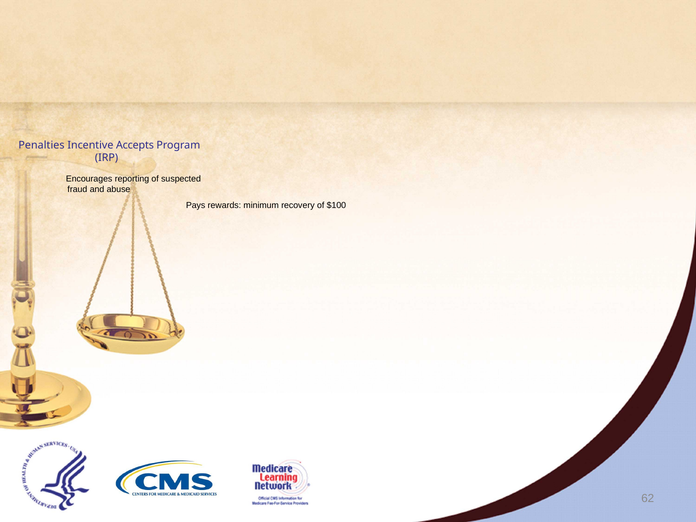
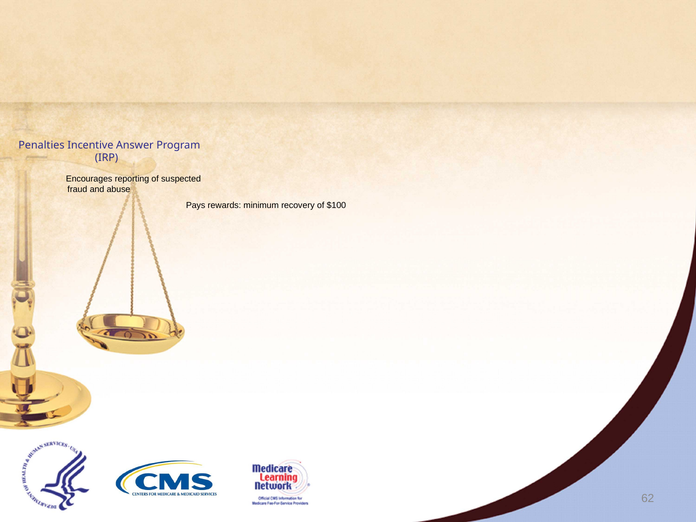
Accepts: Accepts -> Answer
